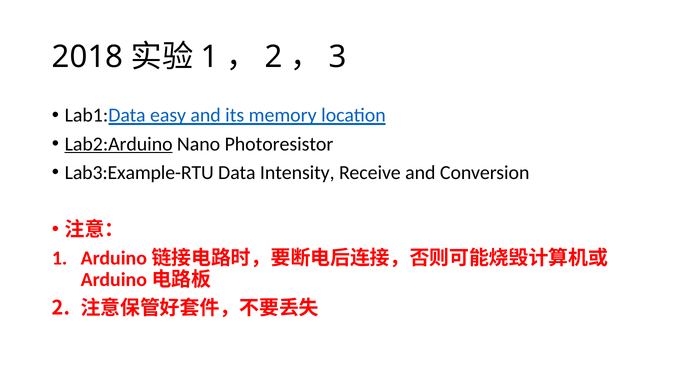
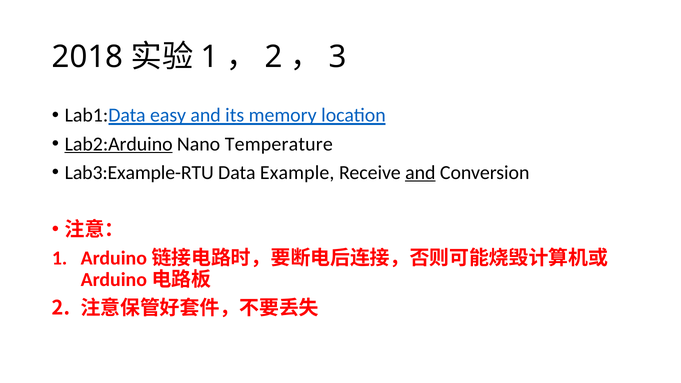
Photoresistor: Photoresistor -> Temperature
Intensity: Intensity -> Example
and at (420, 173) underline: none -> present
